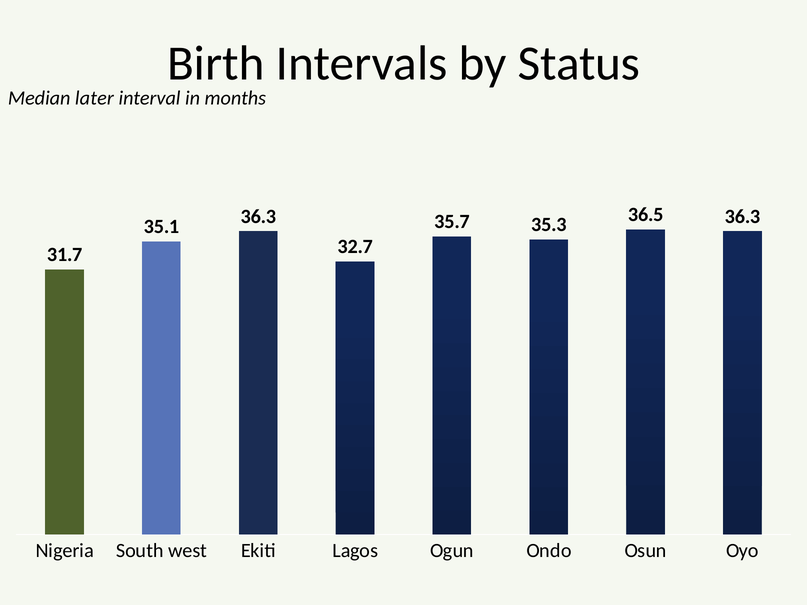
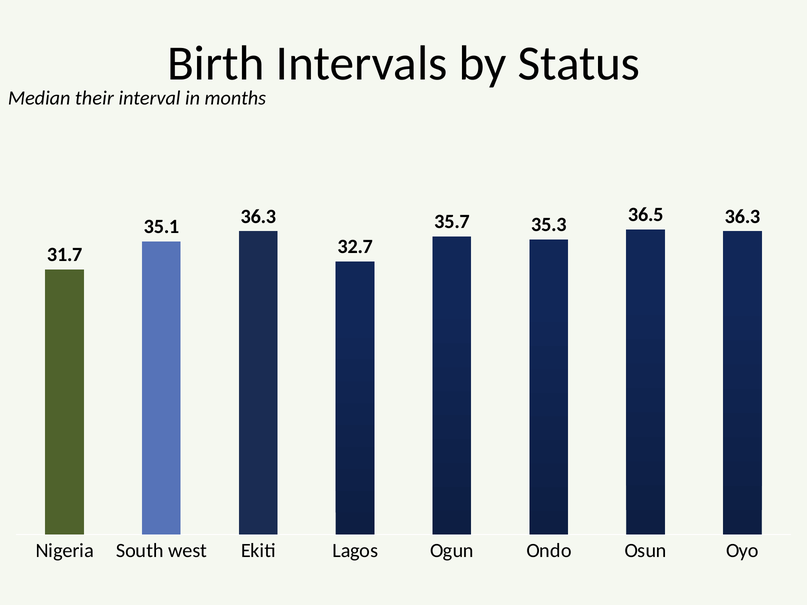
later: later -> their
